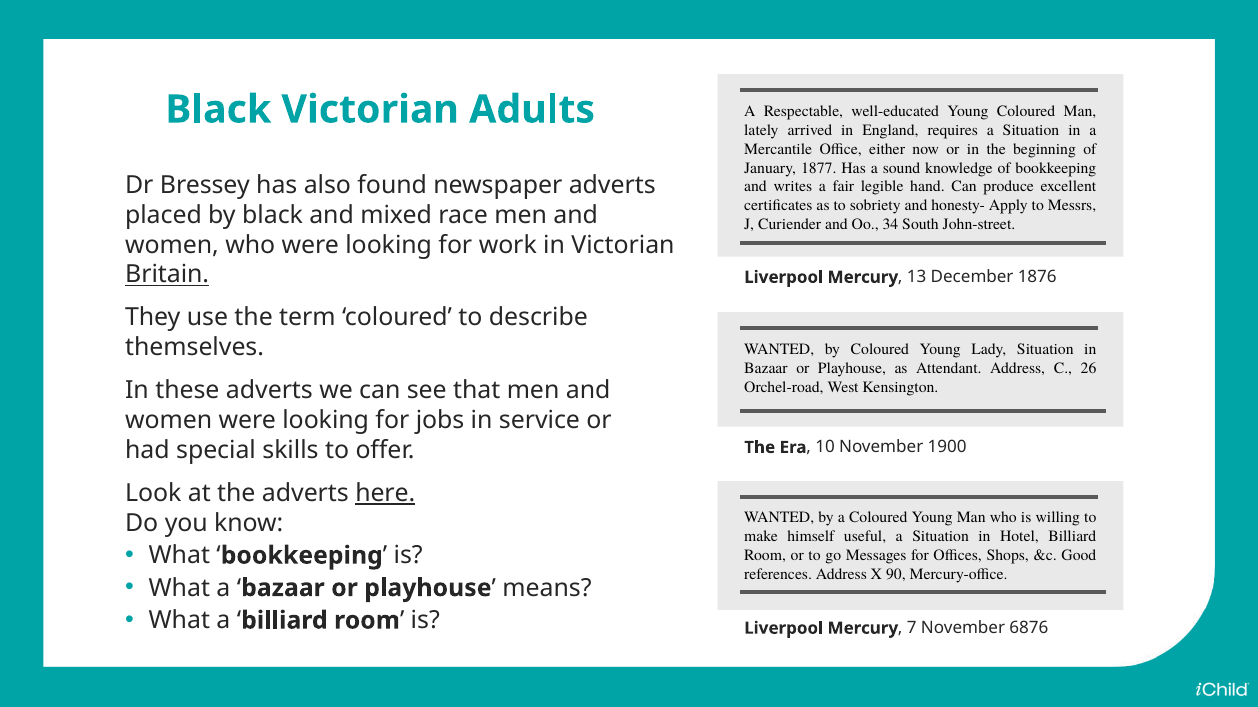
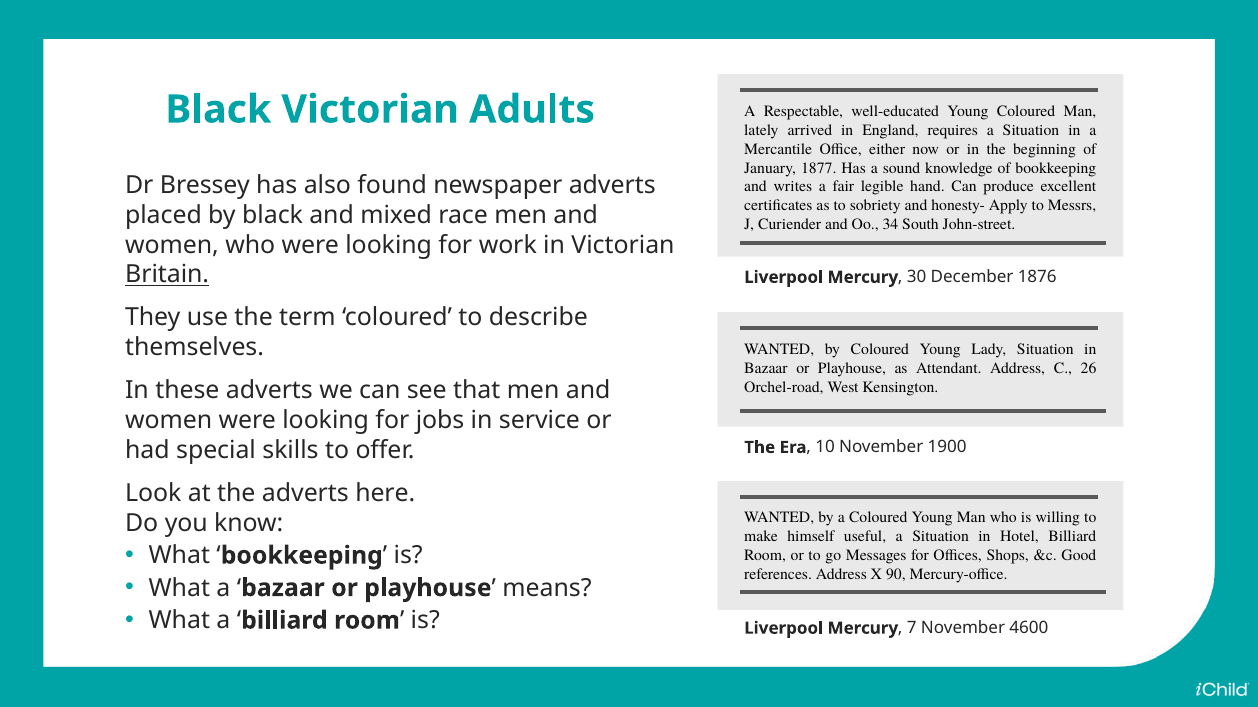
13: 13 -> 30
here underline: present -> none
6876: 6876 -> 4600
